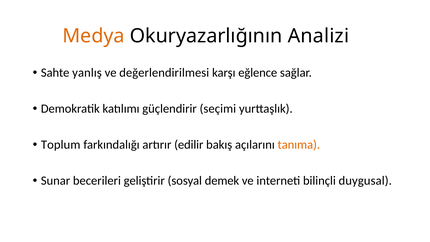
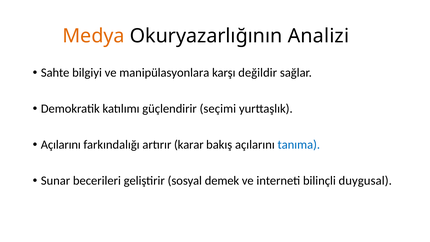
yanlış: yanlış -> bilgiyi
değerlendirilmesi: değerlendirilmesi -> manipülasyonlara
eğlence: eğlence -> değildir
Toplum at (61, 145): Toplum -> Açılarını
edilir: edilir -> karar
tanıma colour: orange -> blue
